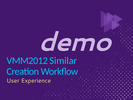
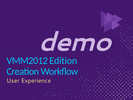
Similar: Similar -> Edition
